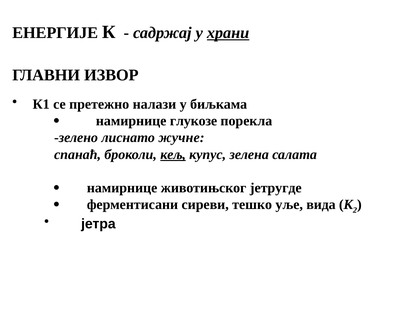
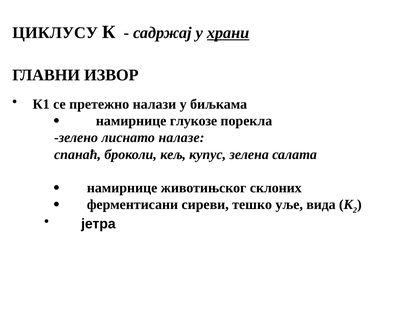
ЕНЕРГИЈЕ: ЕНЕРГИЈЕ -> ЦИКЛУСУ
жучне: жучне -> налазе
кељ underline: present -> none
јетругде: јетругде -> склоних
